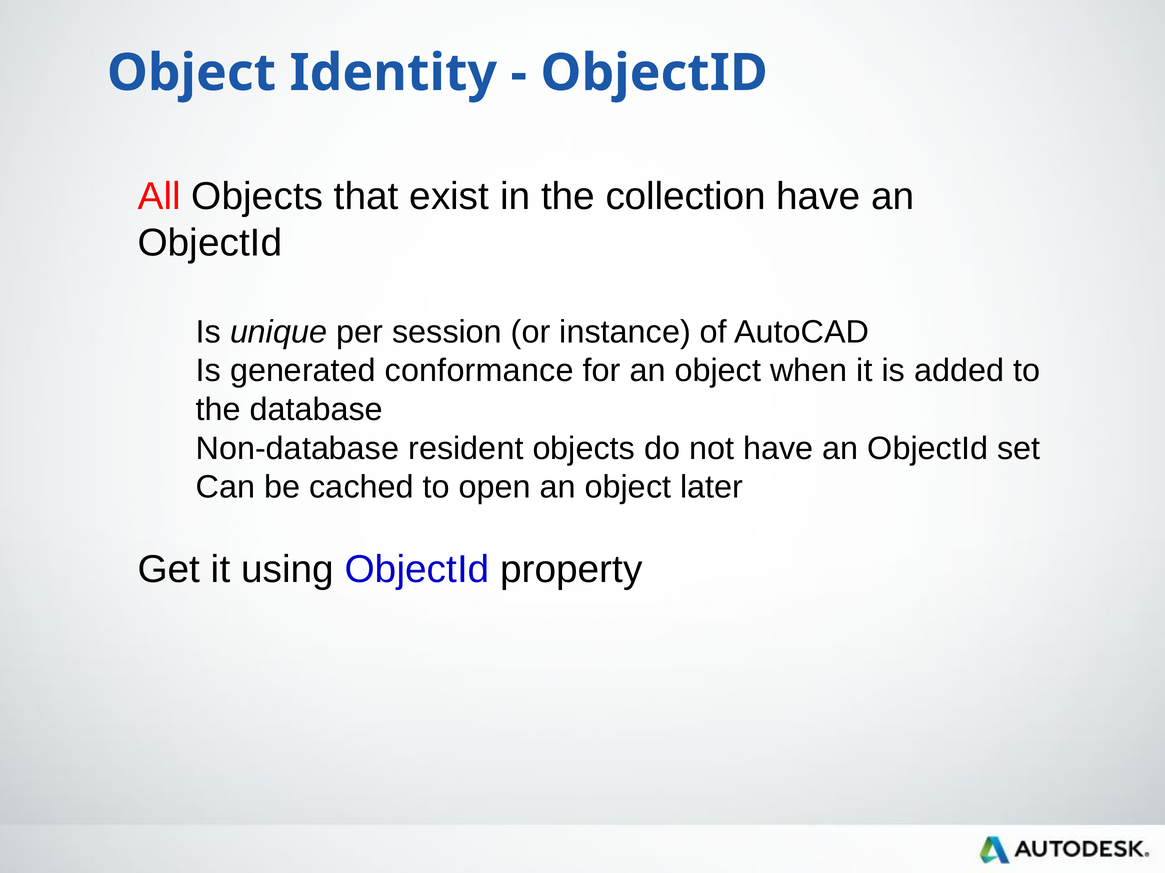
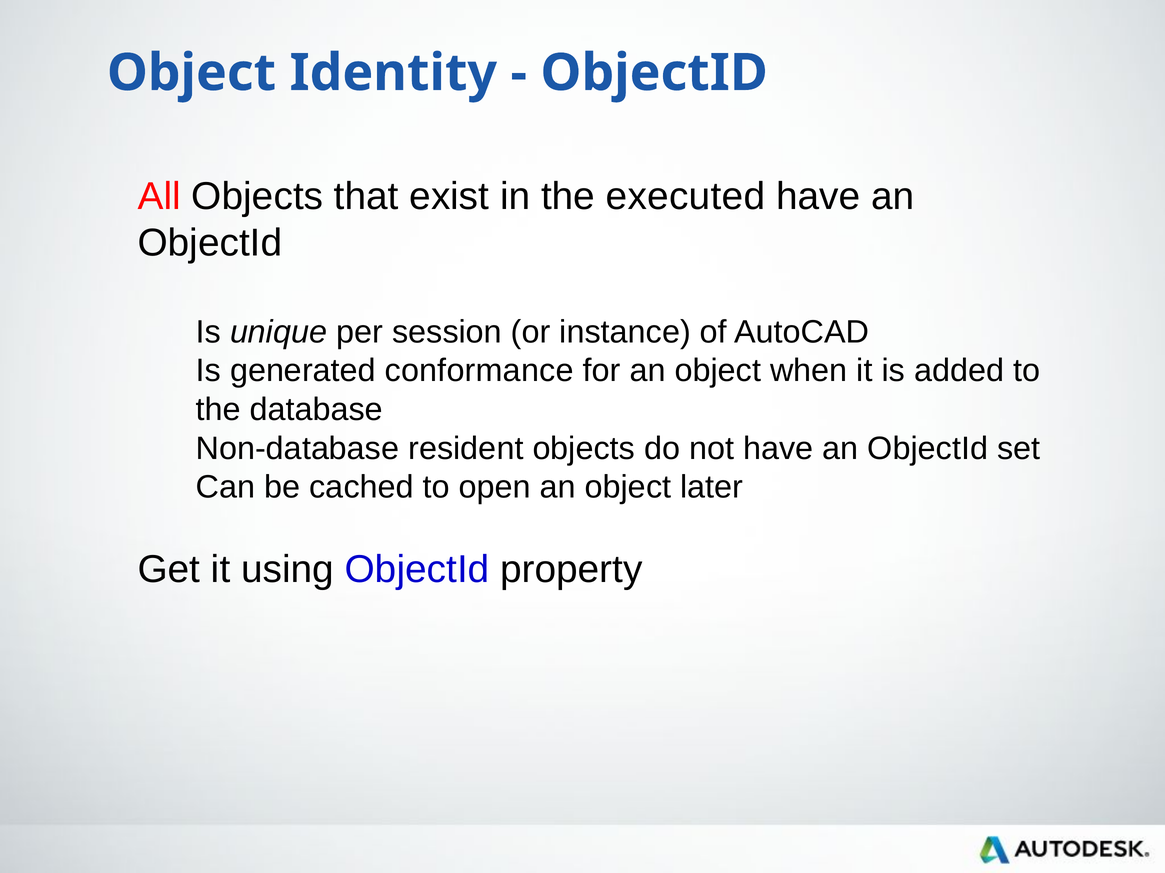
collection: collection -> executed
